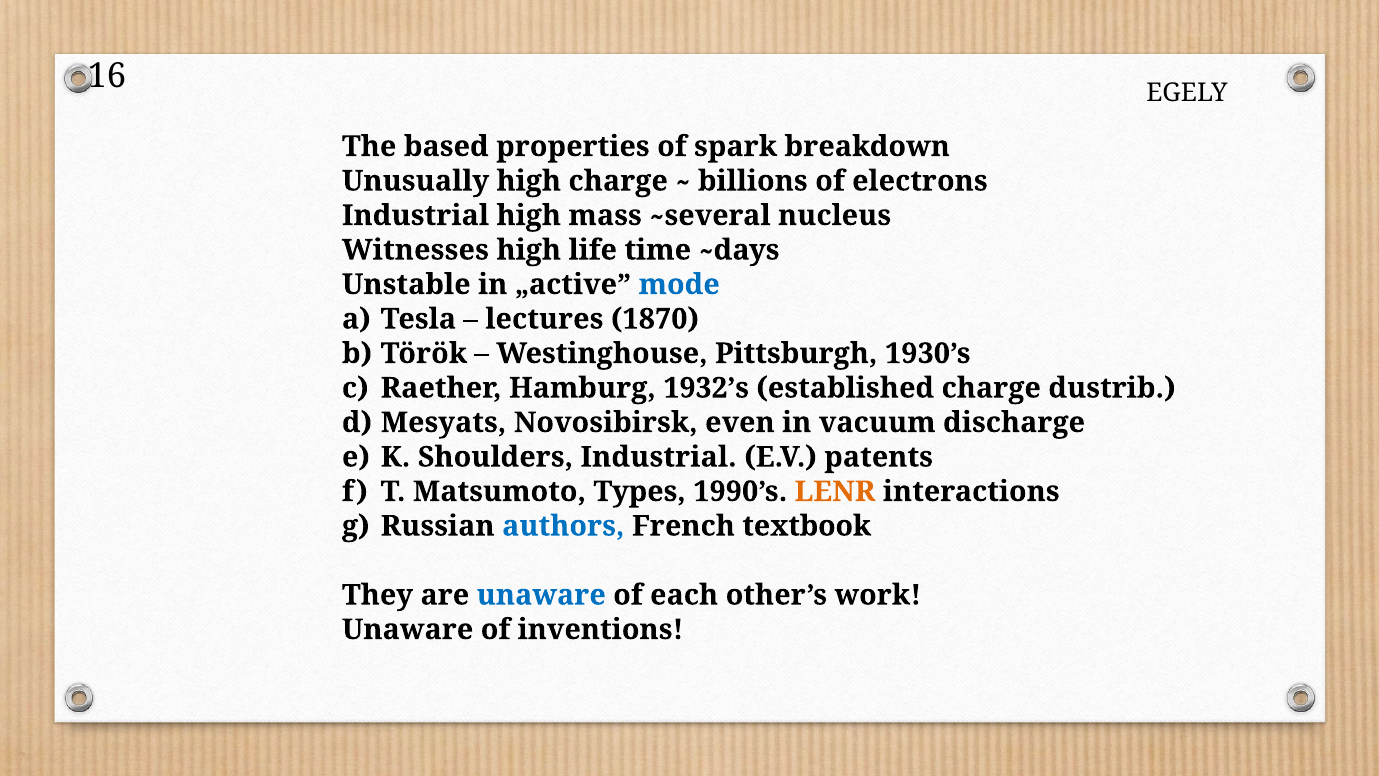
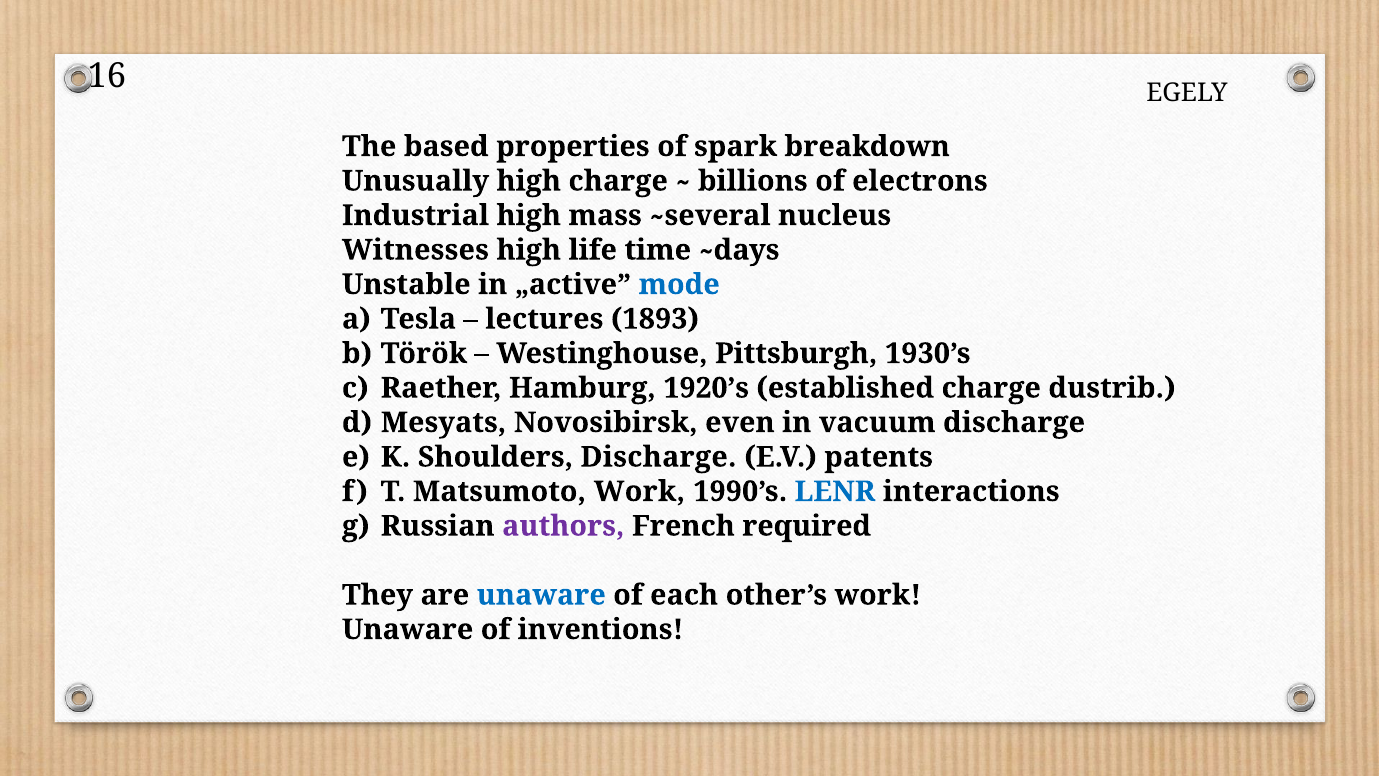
1870: 1870 -> 1893
1932’s: 1932’s -> 1920’s
Shoulders Industrial: Industrial -> Discharge
Matsumoto Types: Types -> Work
LENR colour: orange -> blue
authors colour: blue -> purple
textbook: textbook -> required
